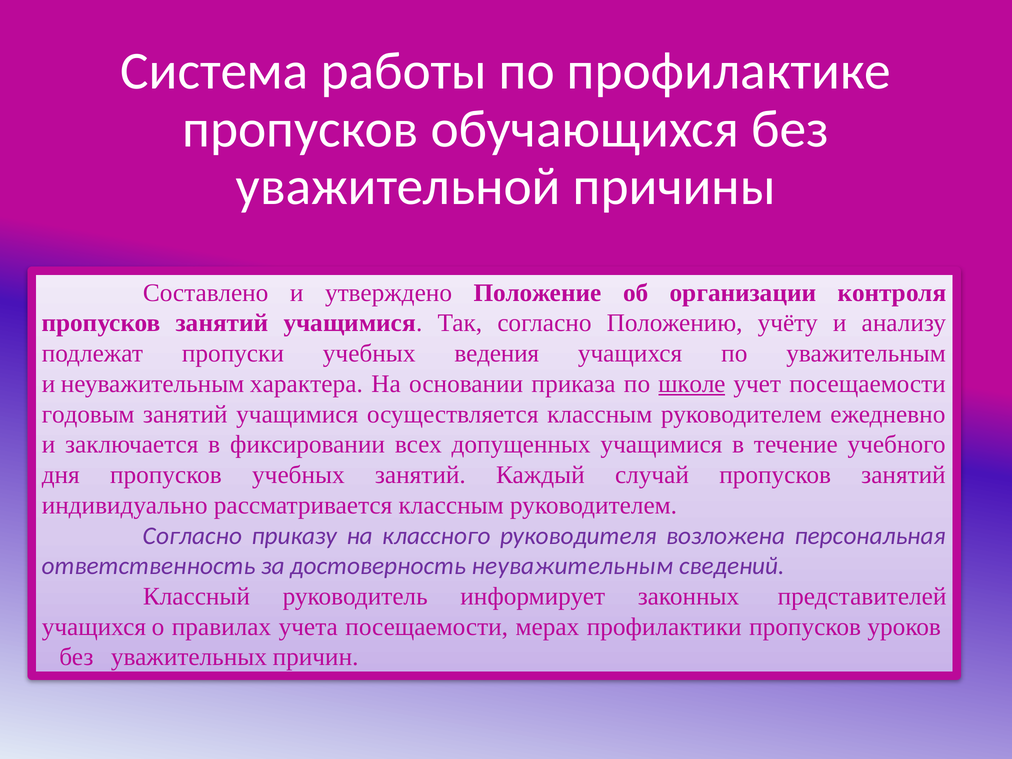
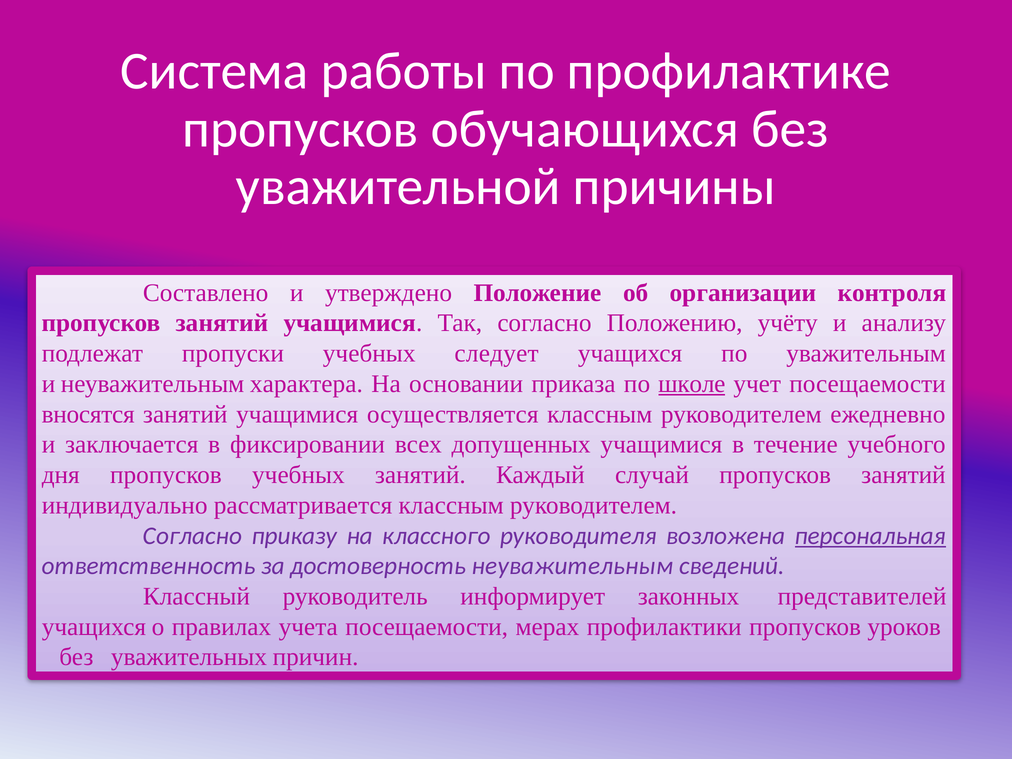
ведения: ведения -> следует
годовым: годовым -> вносятся
персональная underline: none -> present
